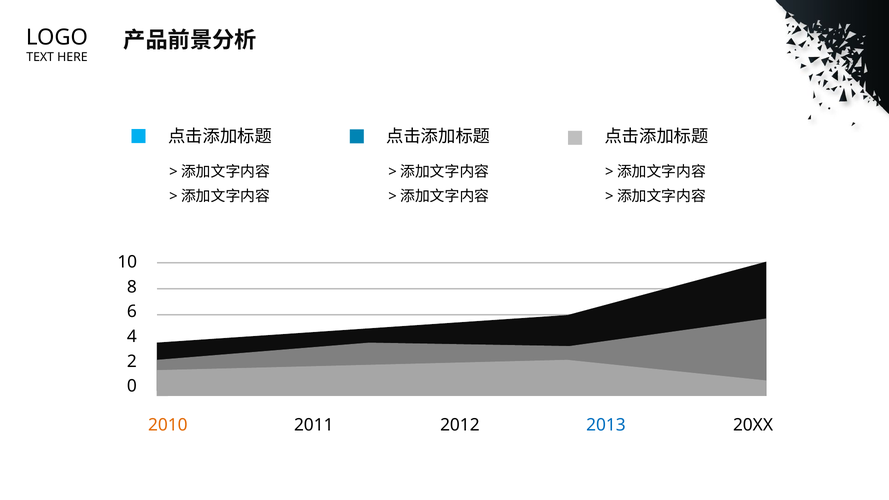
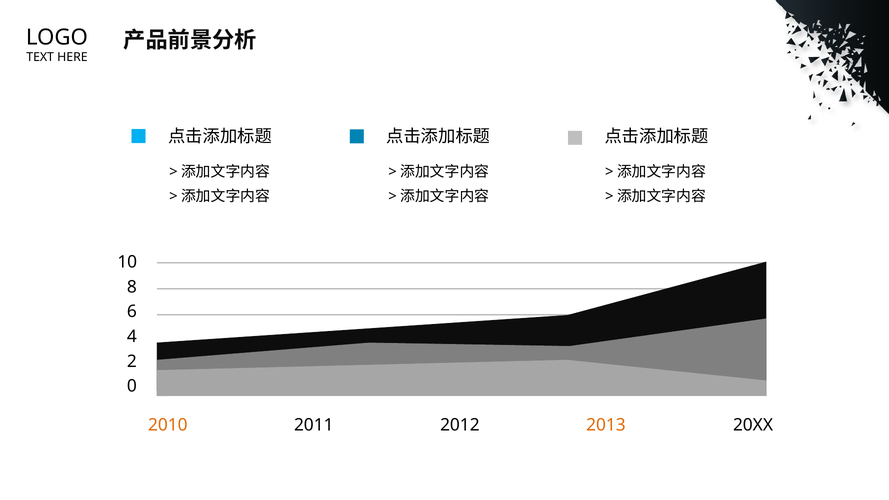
2013 colour: blue -> orange
